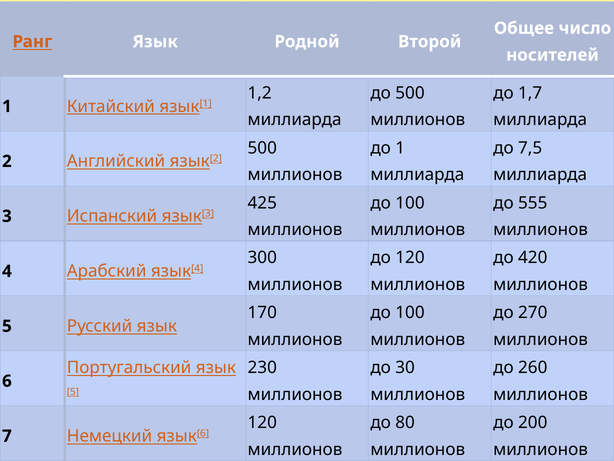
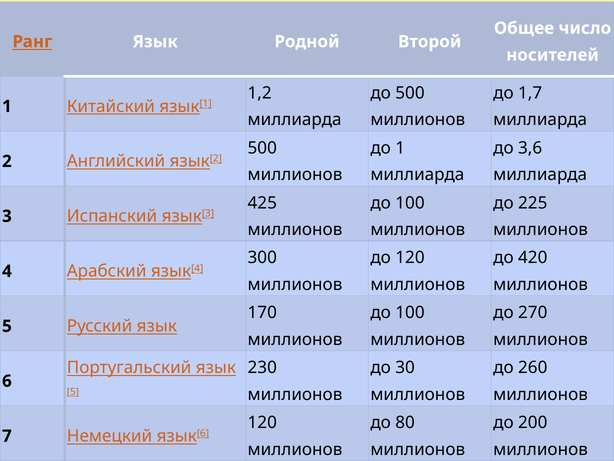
7,5: 7,5 -> 3,6
555: 555 -> 225
